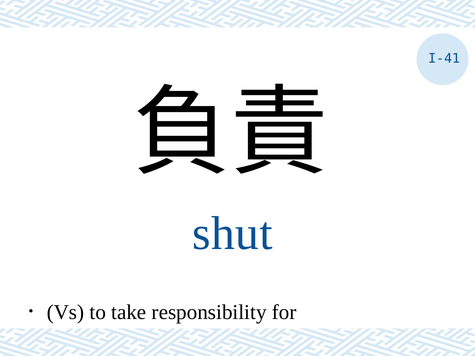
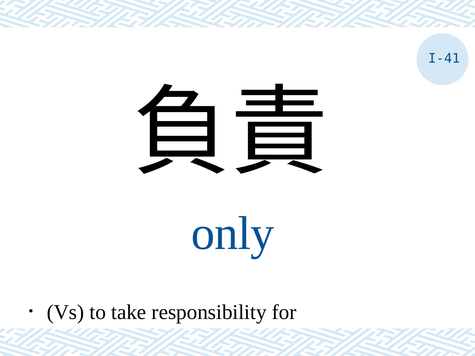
shut: shut -> only
